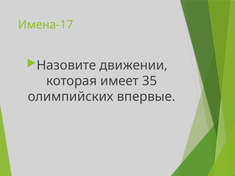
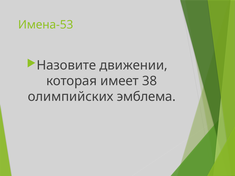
Имена-17: Имена-17 -> Имена-53
35: 35 -> 38
впервые: впервые -> эмблема
